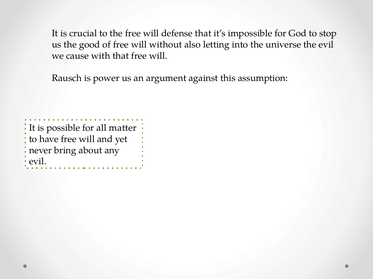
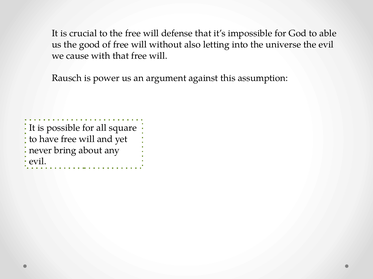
stop: stop -> able
matter: matter -> square
